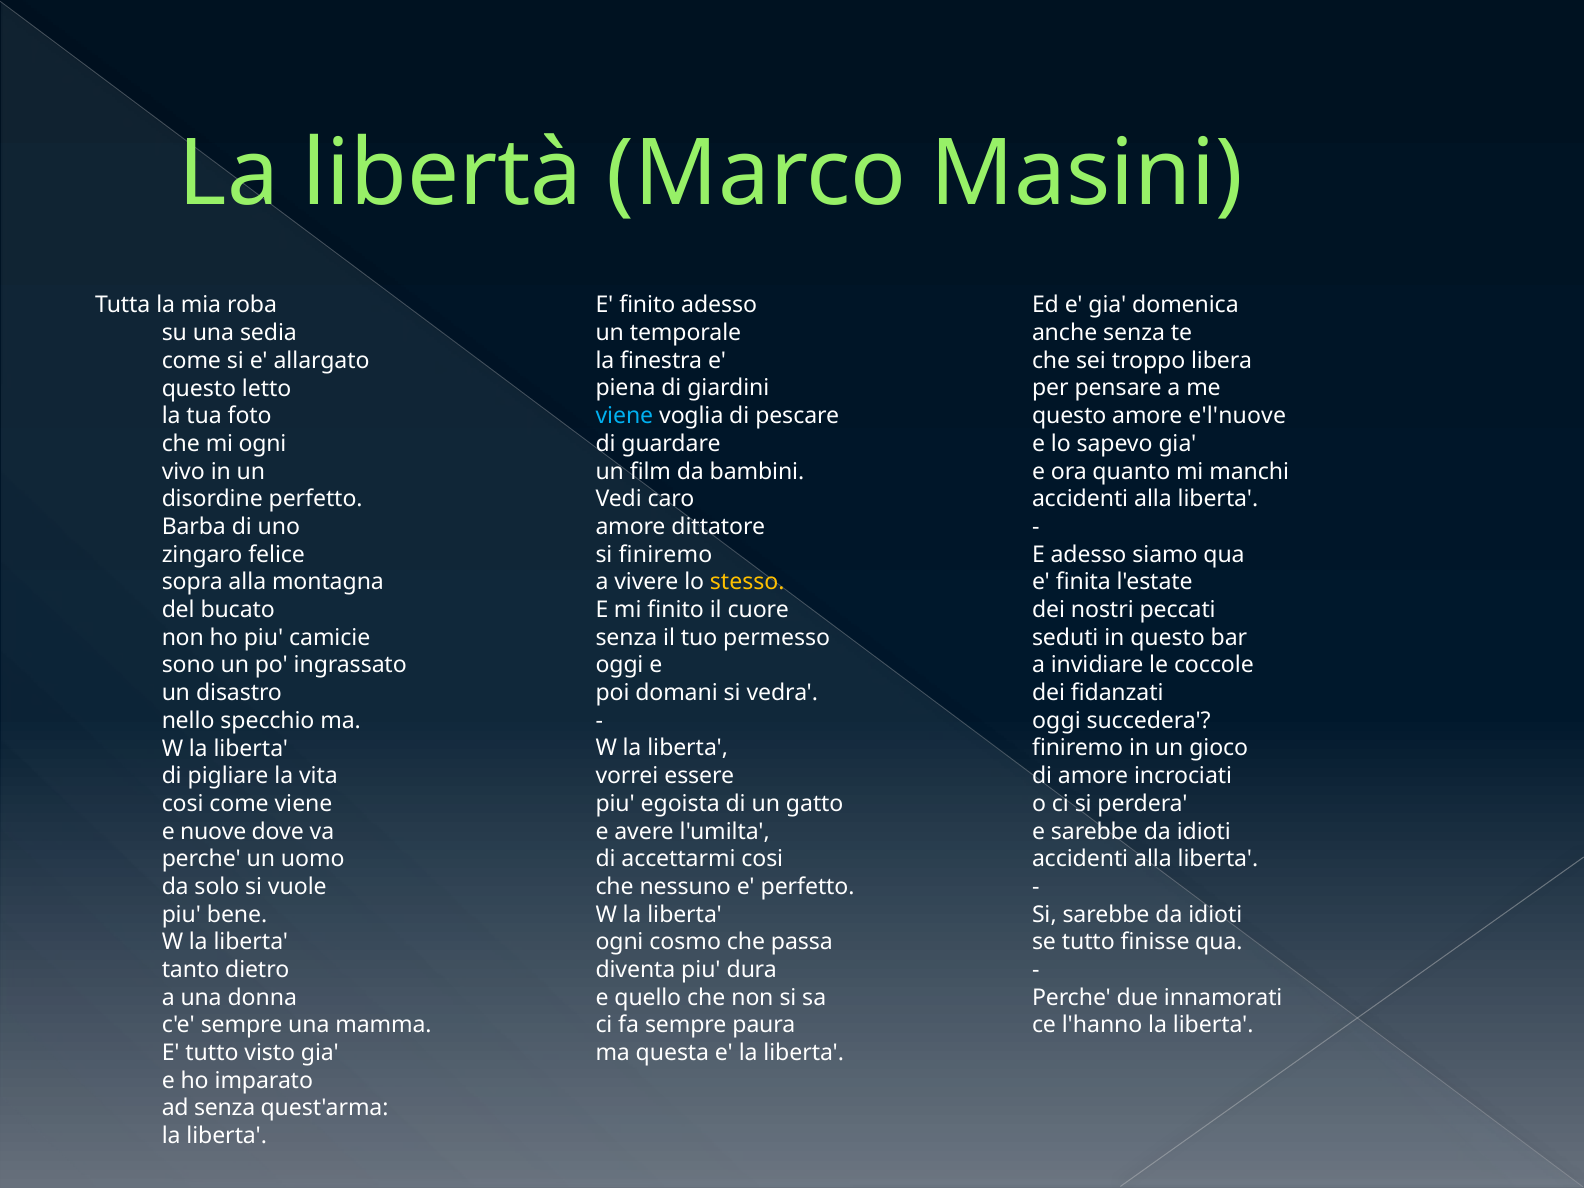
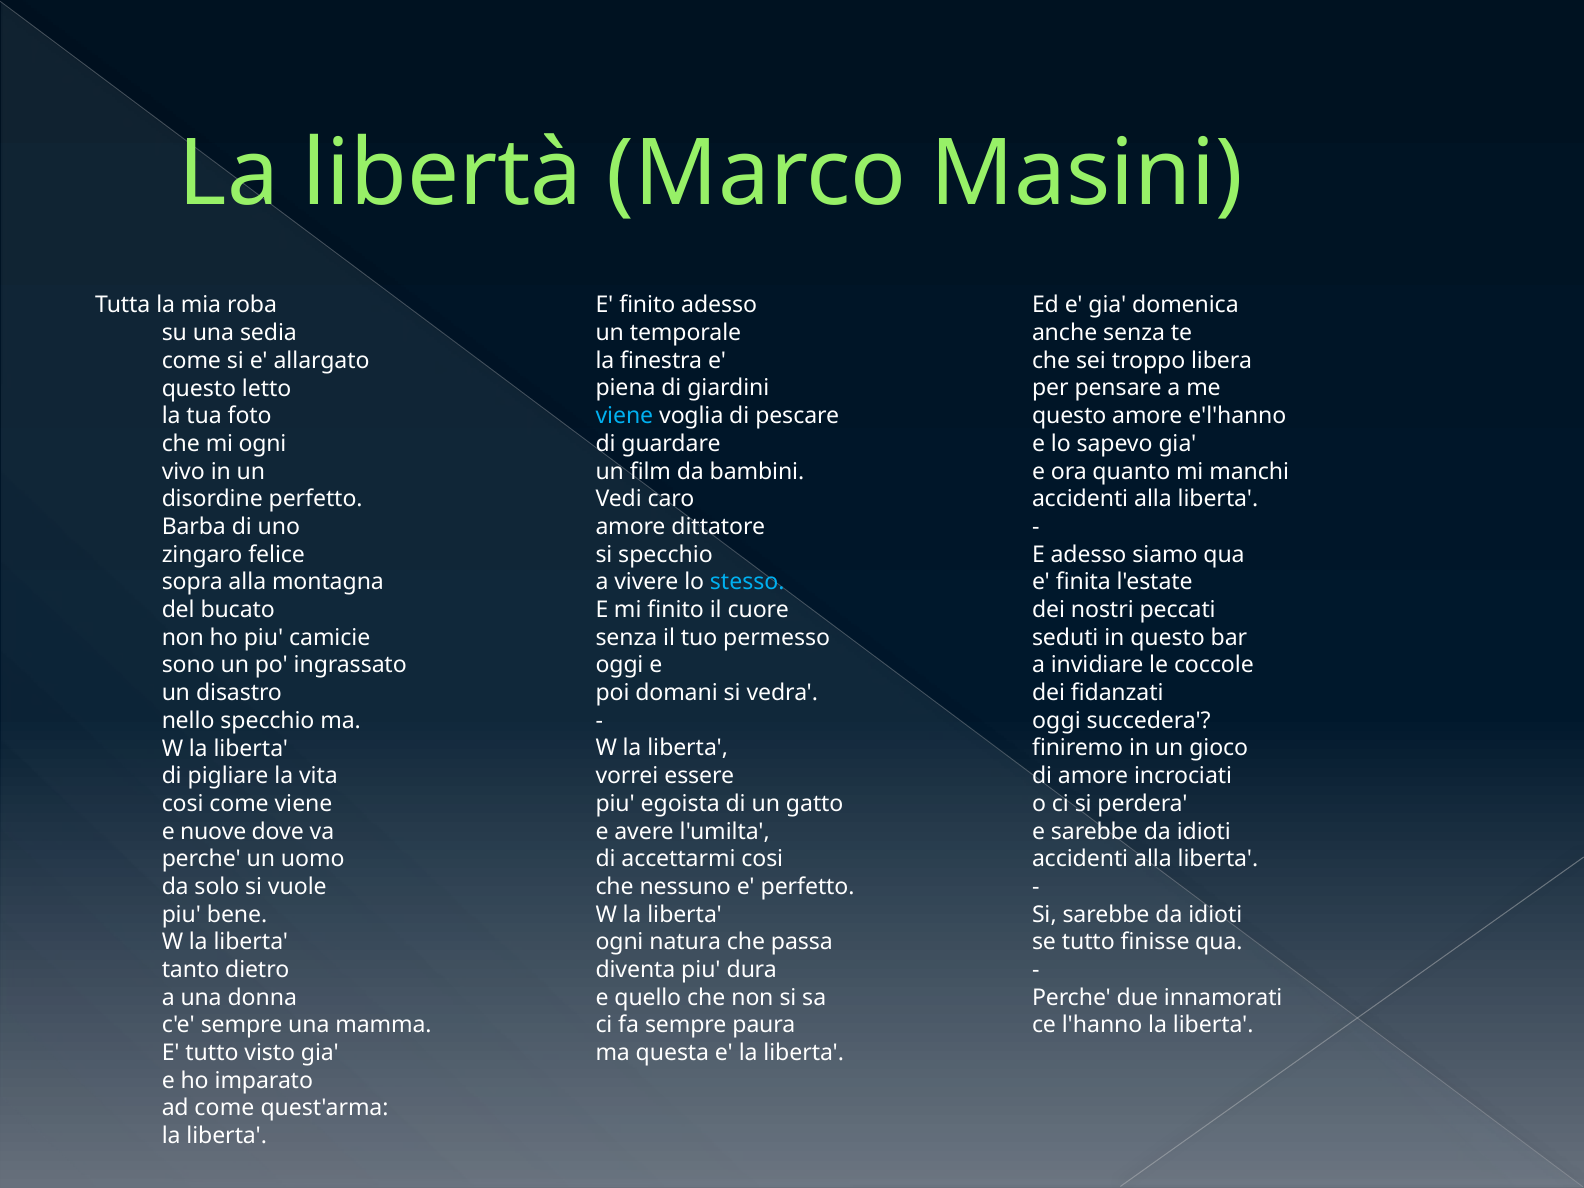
e'l'nuove: e'l'nuove -> e'l'hanno
si finiremo: finiremo -> specchio
stesso colour: yellow -> light blue
cosmo: cosmo -> natura
ad senza: senza -> come
